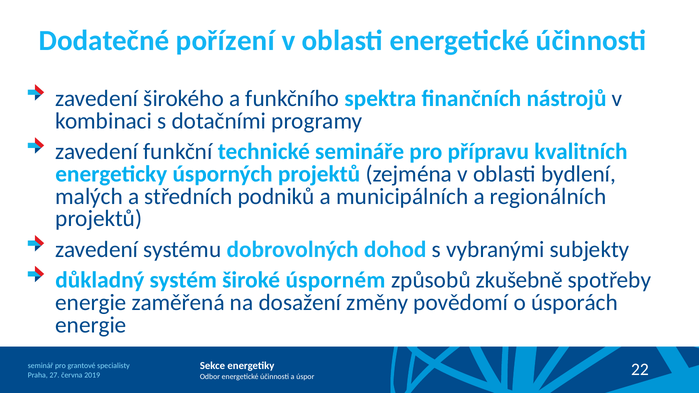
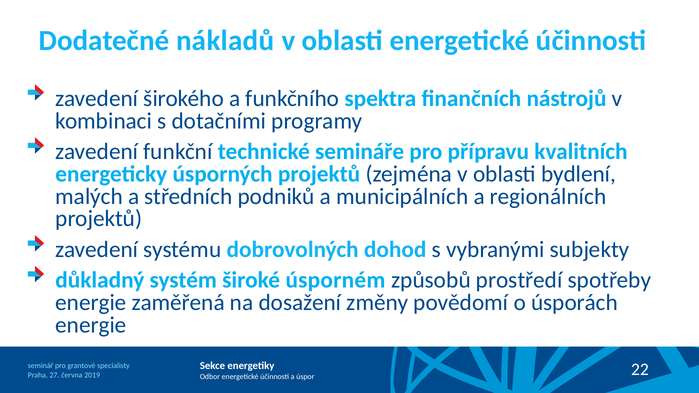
pořízení: pořízení -> nákladů
zkušebně: zkušebně -> prostředí
